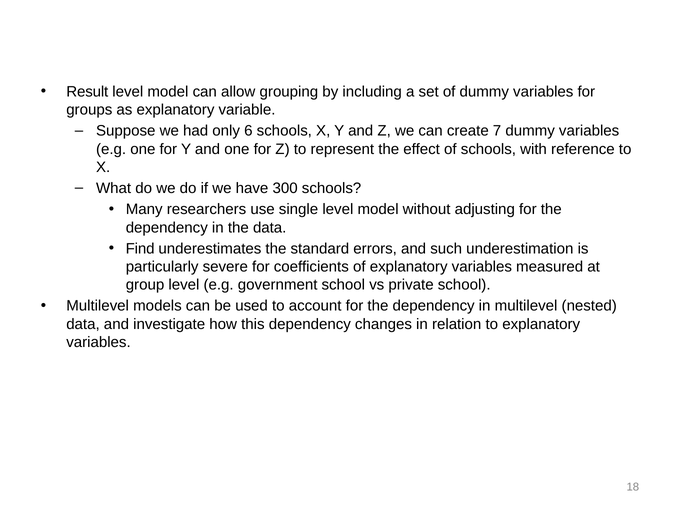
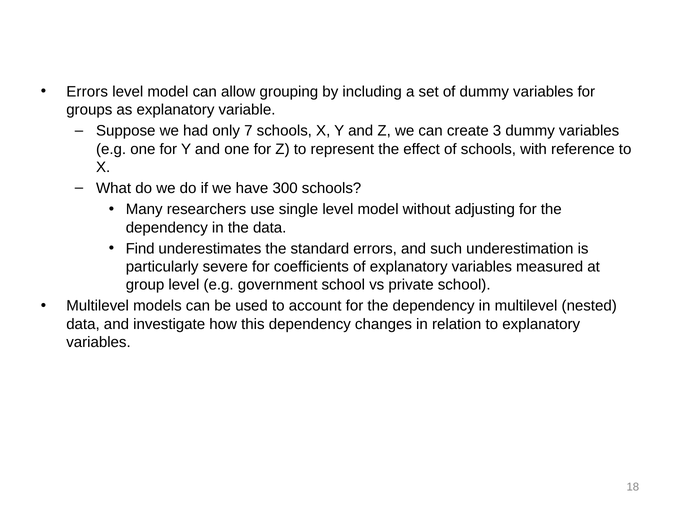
Result at (87, 92): Result -> Errors
6: 6 -> 7
7: 7 -> 3
